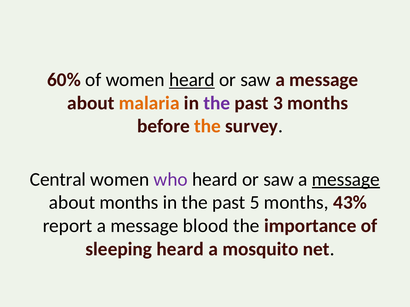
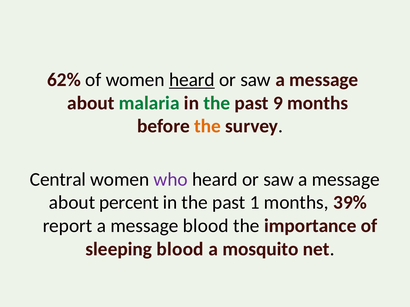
60%: 60% -> 62%
malaria colour: orange -> green
the at (217, 103) colour: purple -> green
3: 3 -> 9
message at (346, 180) underline: present -> none
about months: months -> percent
5: 5 -> 1
43%: 43% -> 39%
sleeping heard: heard -> blood
